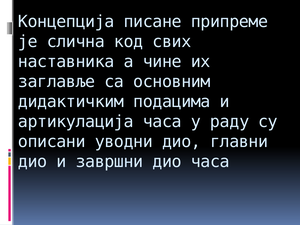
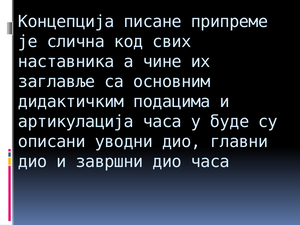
раду: раду -> буде
